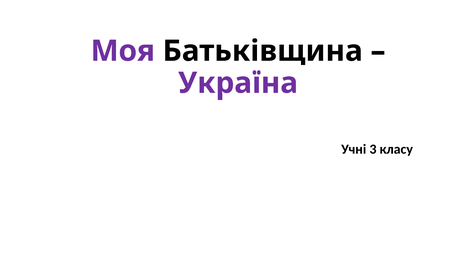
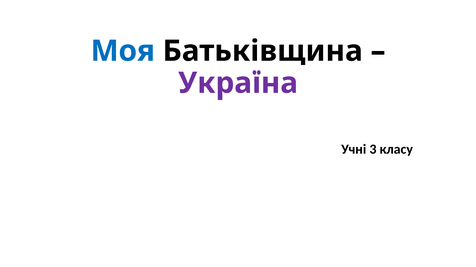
Моя colour: purple -> blue
